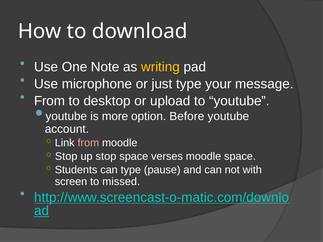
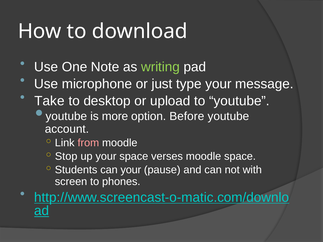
writing colour: yellow -> light green
From at (50, 101): From -> Take
up stop: stop -> your
can type: type -> your
missed: missed -> phones
